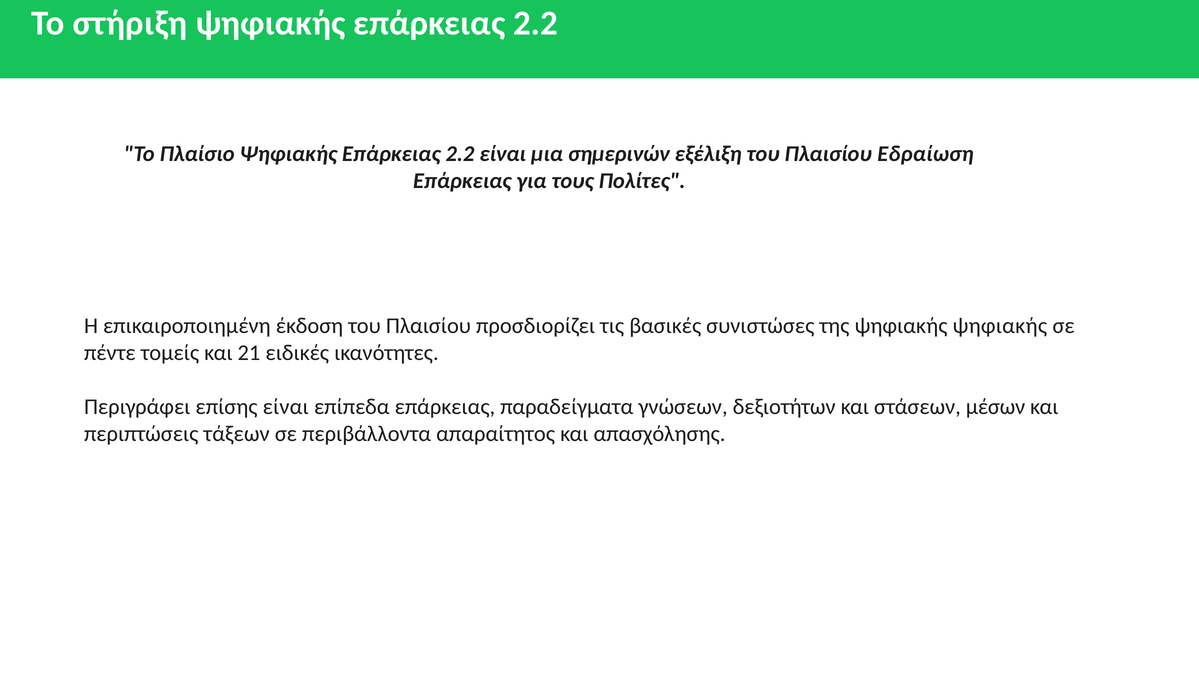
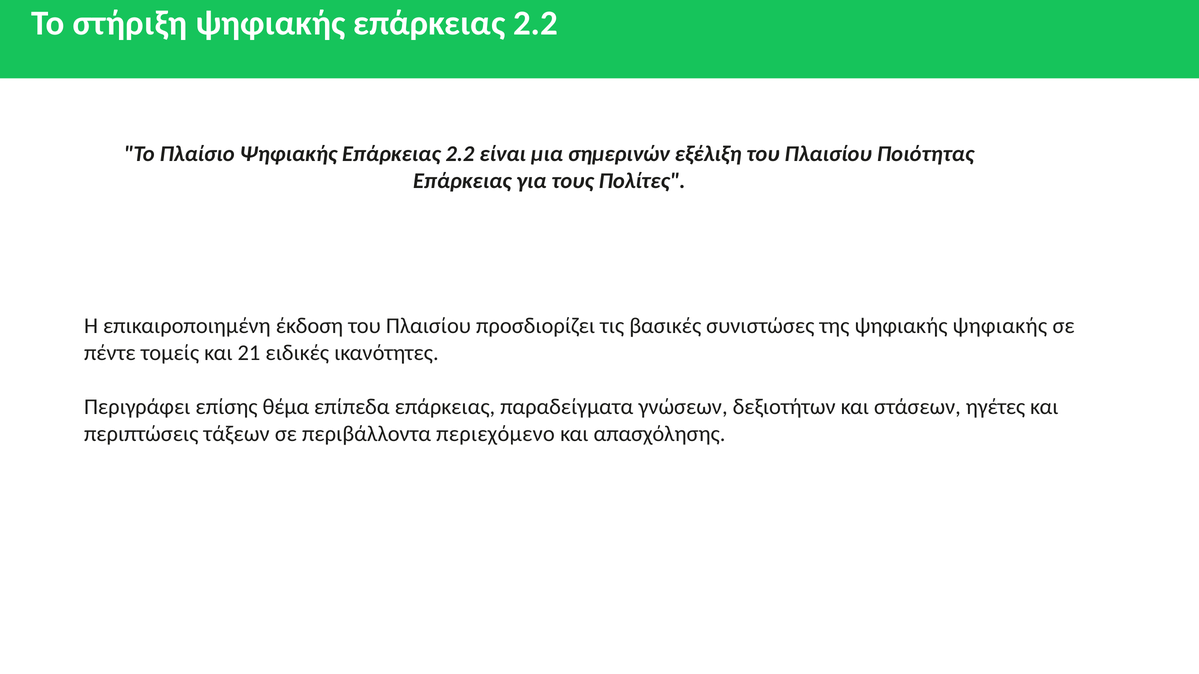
Εδραίωση: Εδραίωση -> Ποιότητας
επίσης είναι: είναι -> θέμα
μέσων: μέσων -> ηγέτες
απαραίτητος: απαραίτητος -> περιεχόμενο
